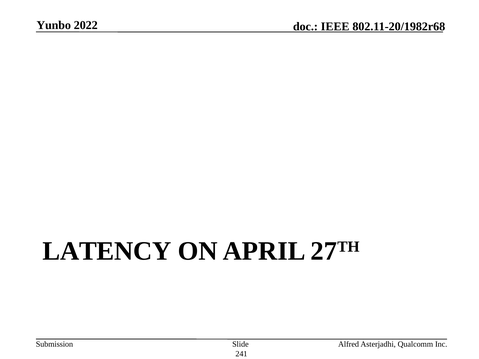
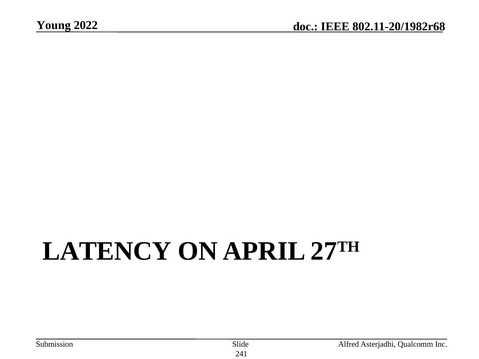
Yunbo: Yunbo -> Young
